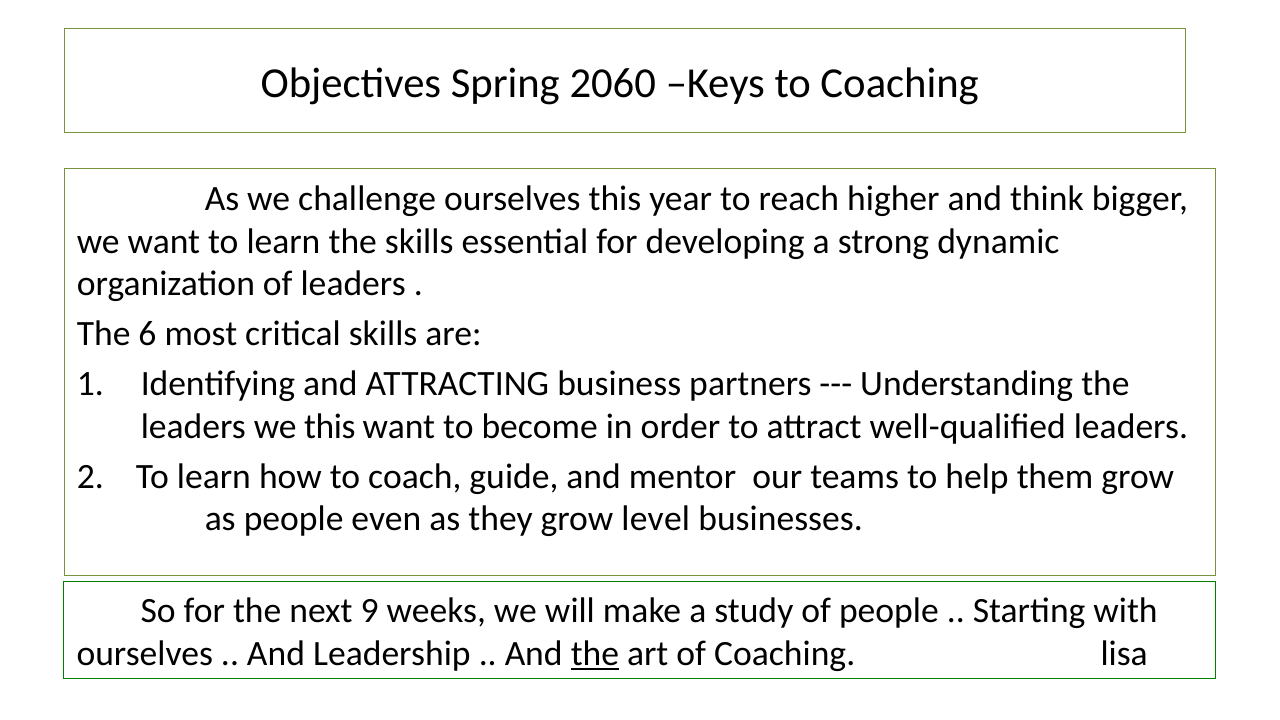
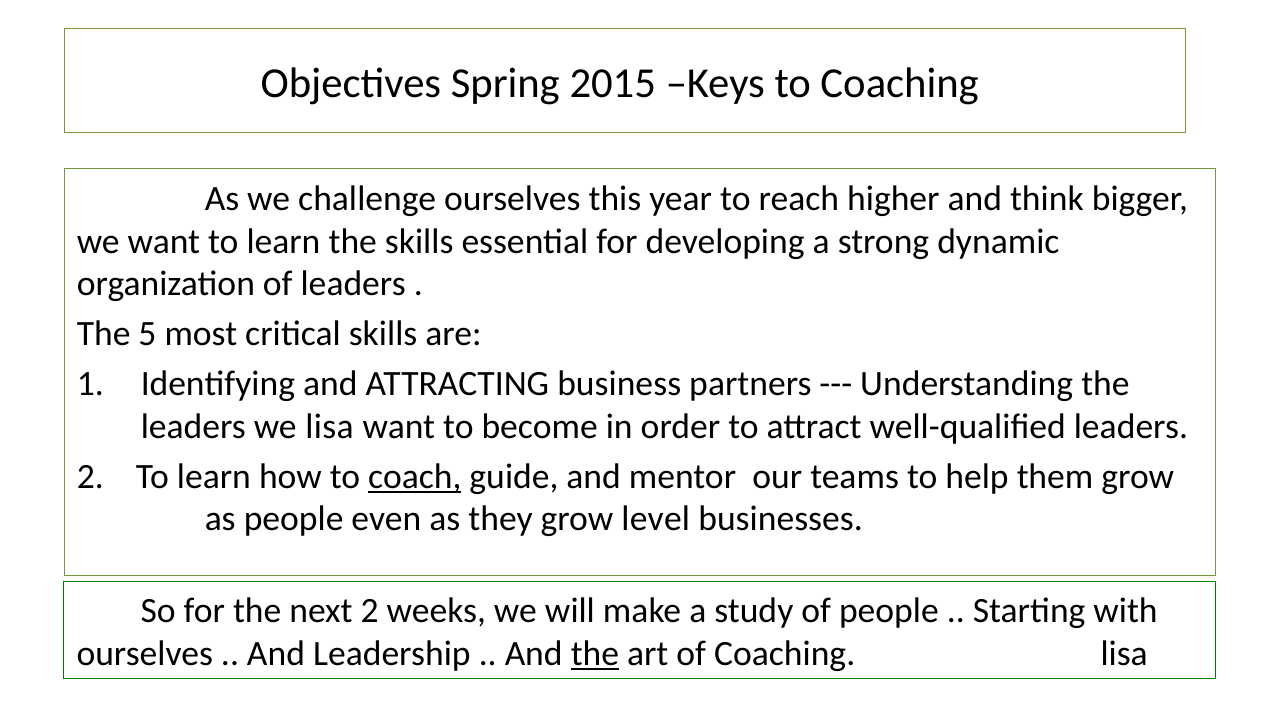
2060: 2060 -> 2015
6: 6 -> 5
we this: this -> lisa
coach underline: none -> present
next 9: 9 -> 2
